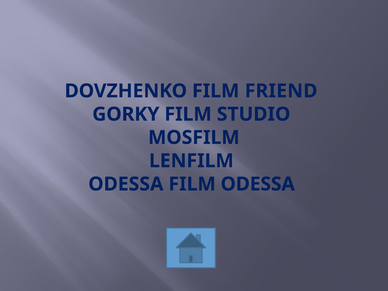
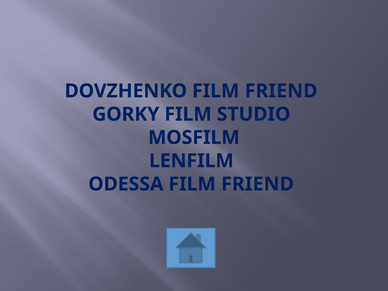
ODESSA FILM ODESSA: ODESSA -> FRIEND
